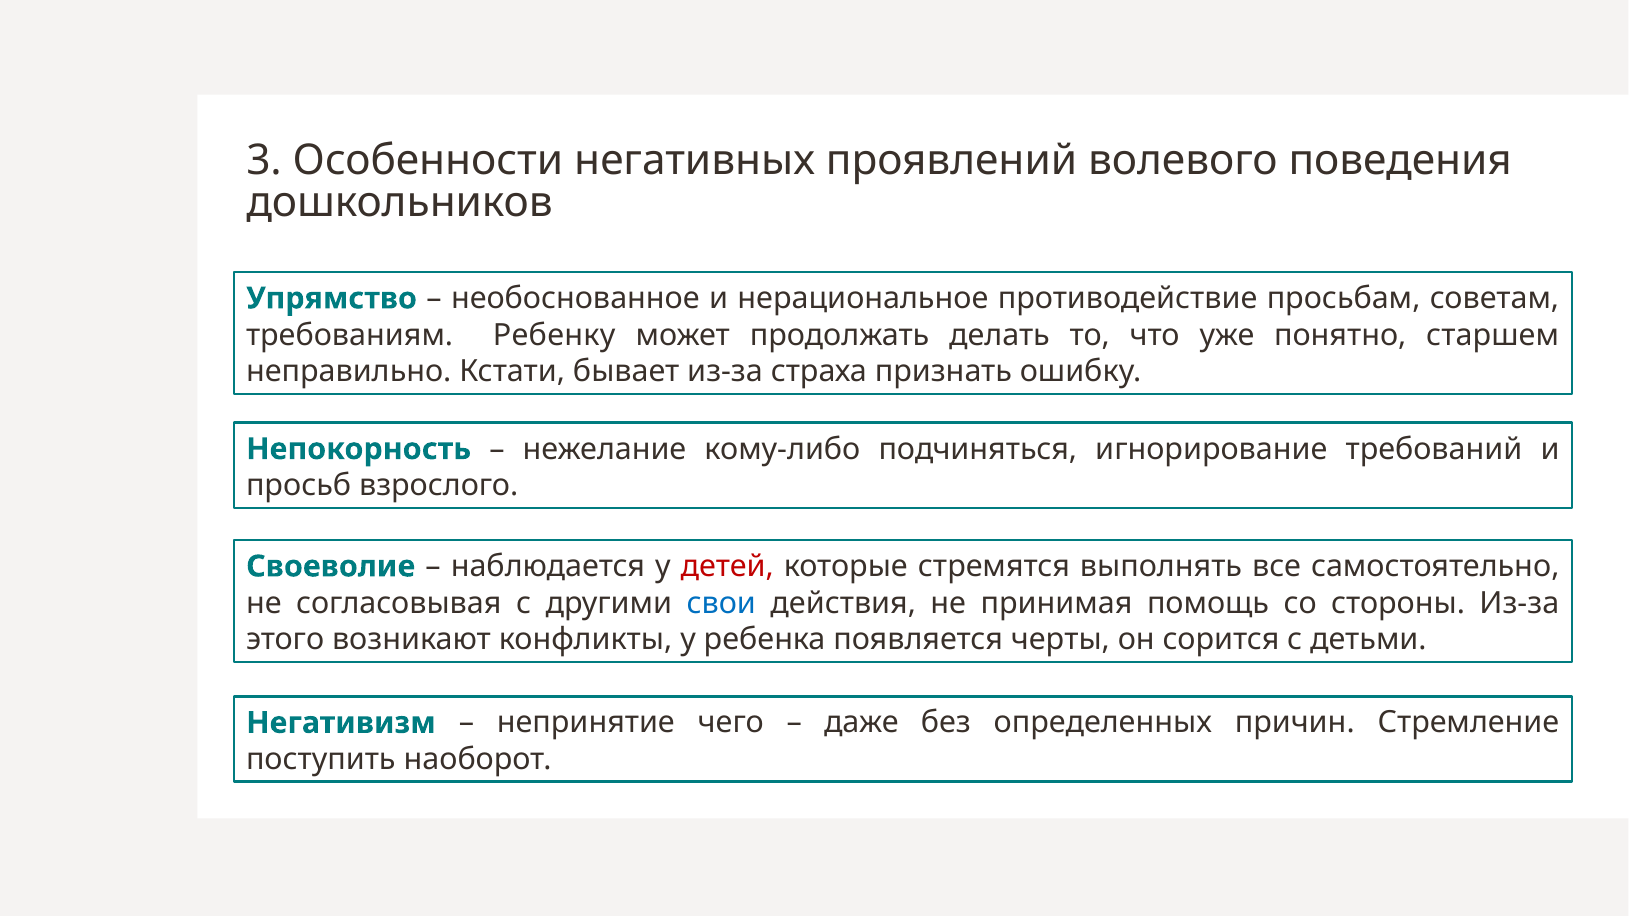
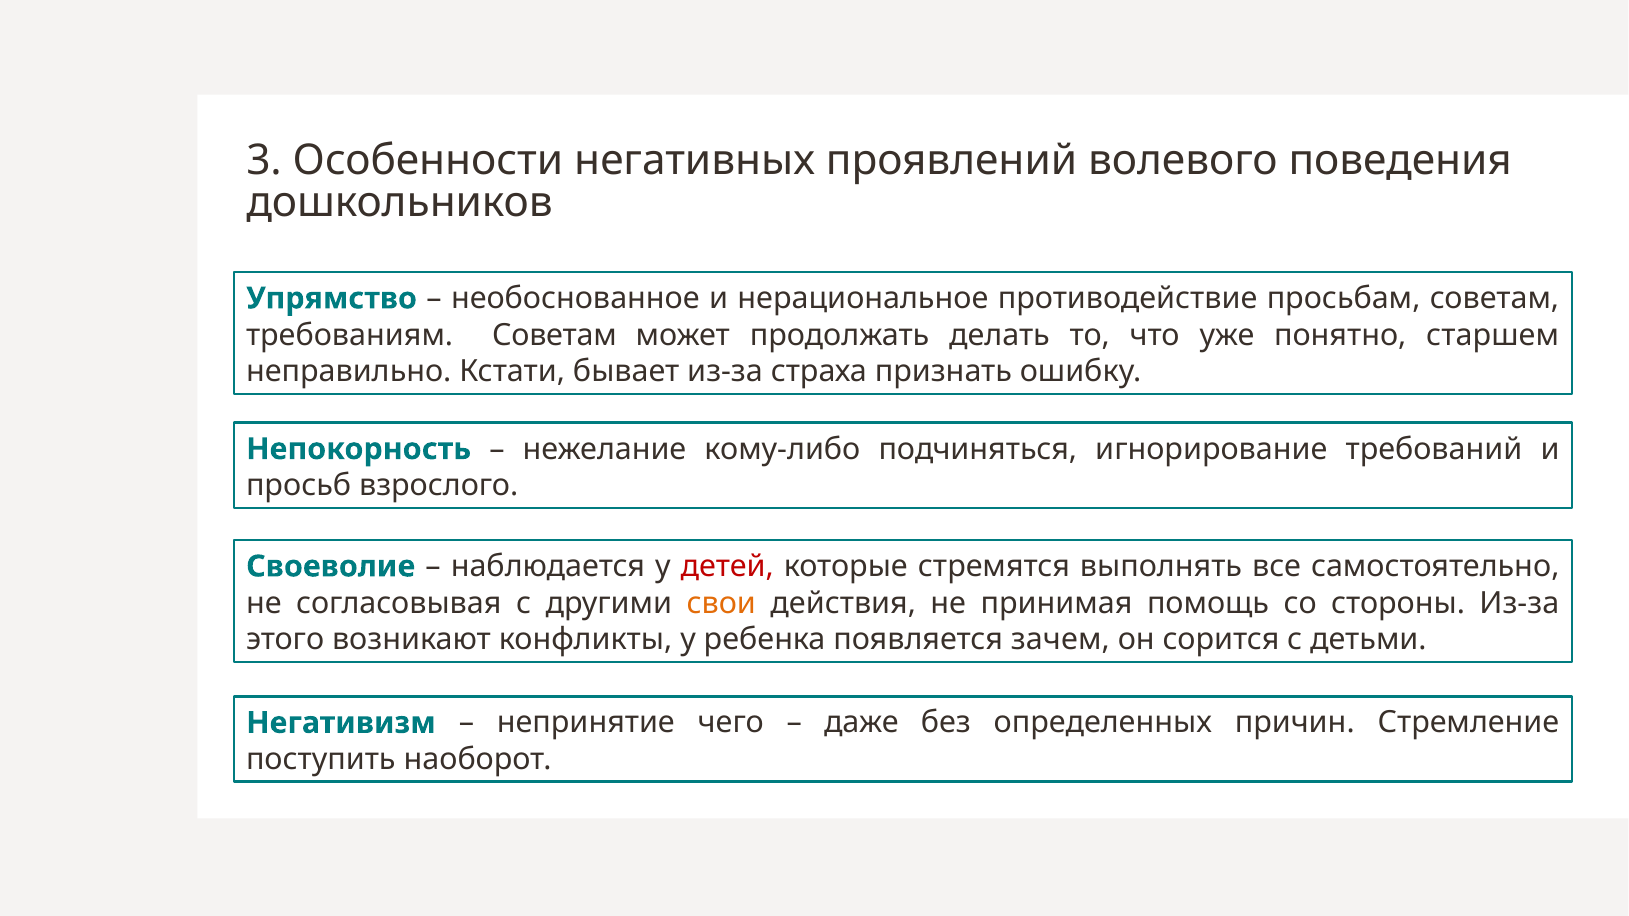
требованиям Ребенку: Ребенку -> Советам
свои colour: blue -> orange
черты: черты -> зачем
